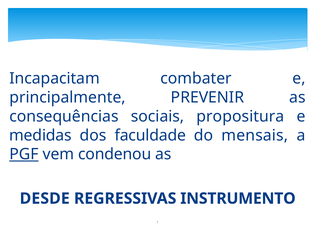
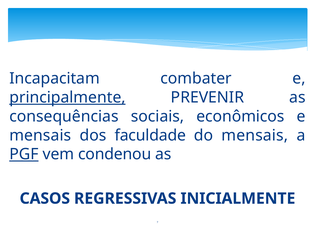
principalmente underline: none -> present
propositura: propositura -> econômicos
medidas at (40, 135): medidas -> mensais
DESDE: DESDE -> CASOS
INSTRUMENTO: INSTRUMENTO -> INICIALMENTE
